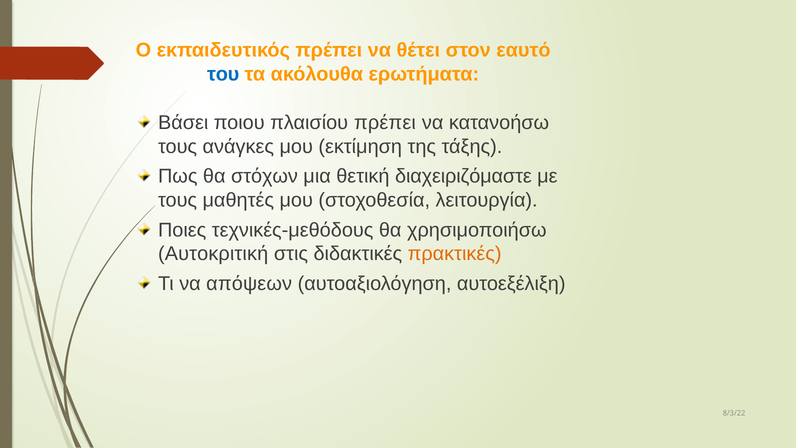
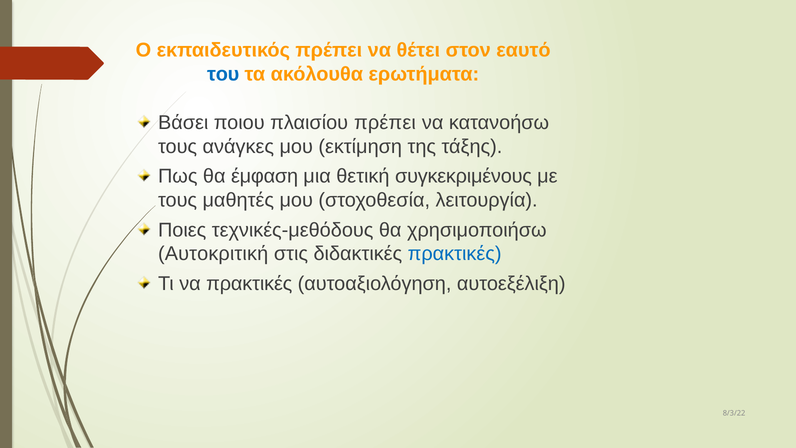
στόχων: στόχων -> έμφαση
διαχειριζόμαστε: διαχειριζόμαστε -> συγκεκριμένους
πρακτικές at (455, 254) colour: orange -> blue
να απόψεων: απόψεων -> πρακτικές
